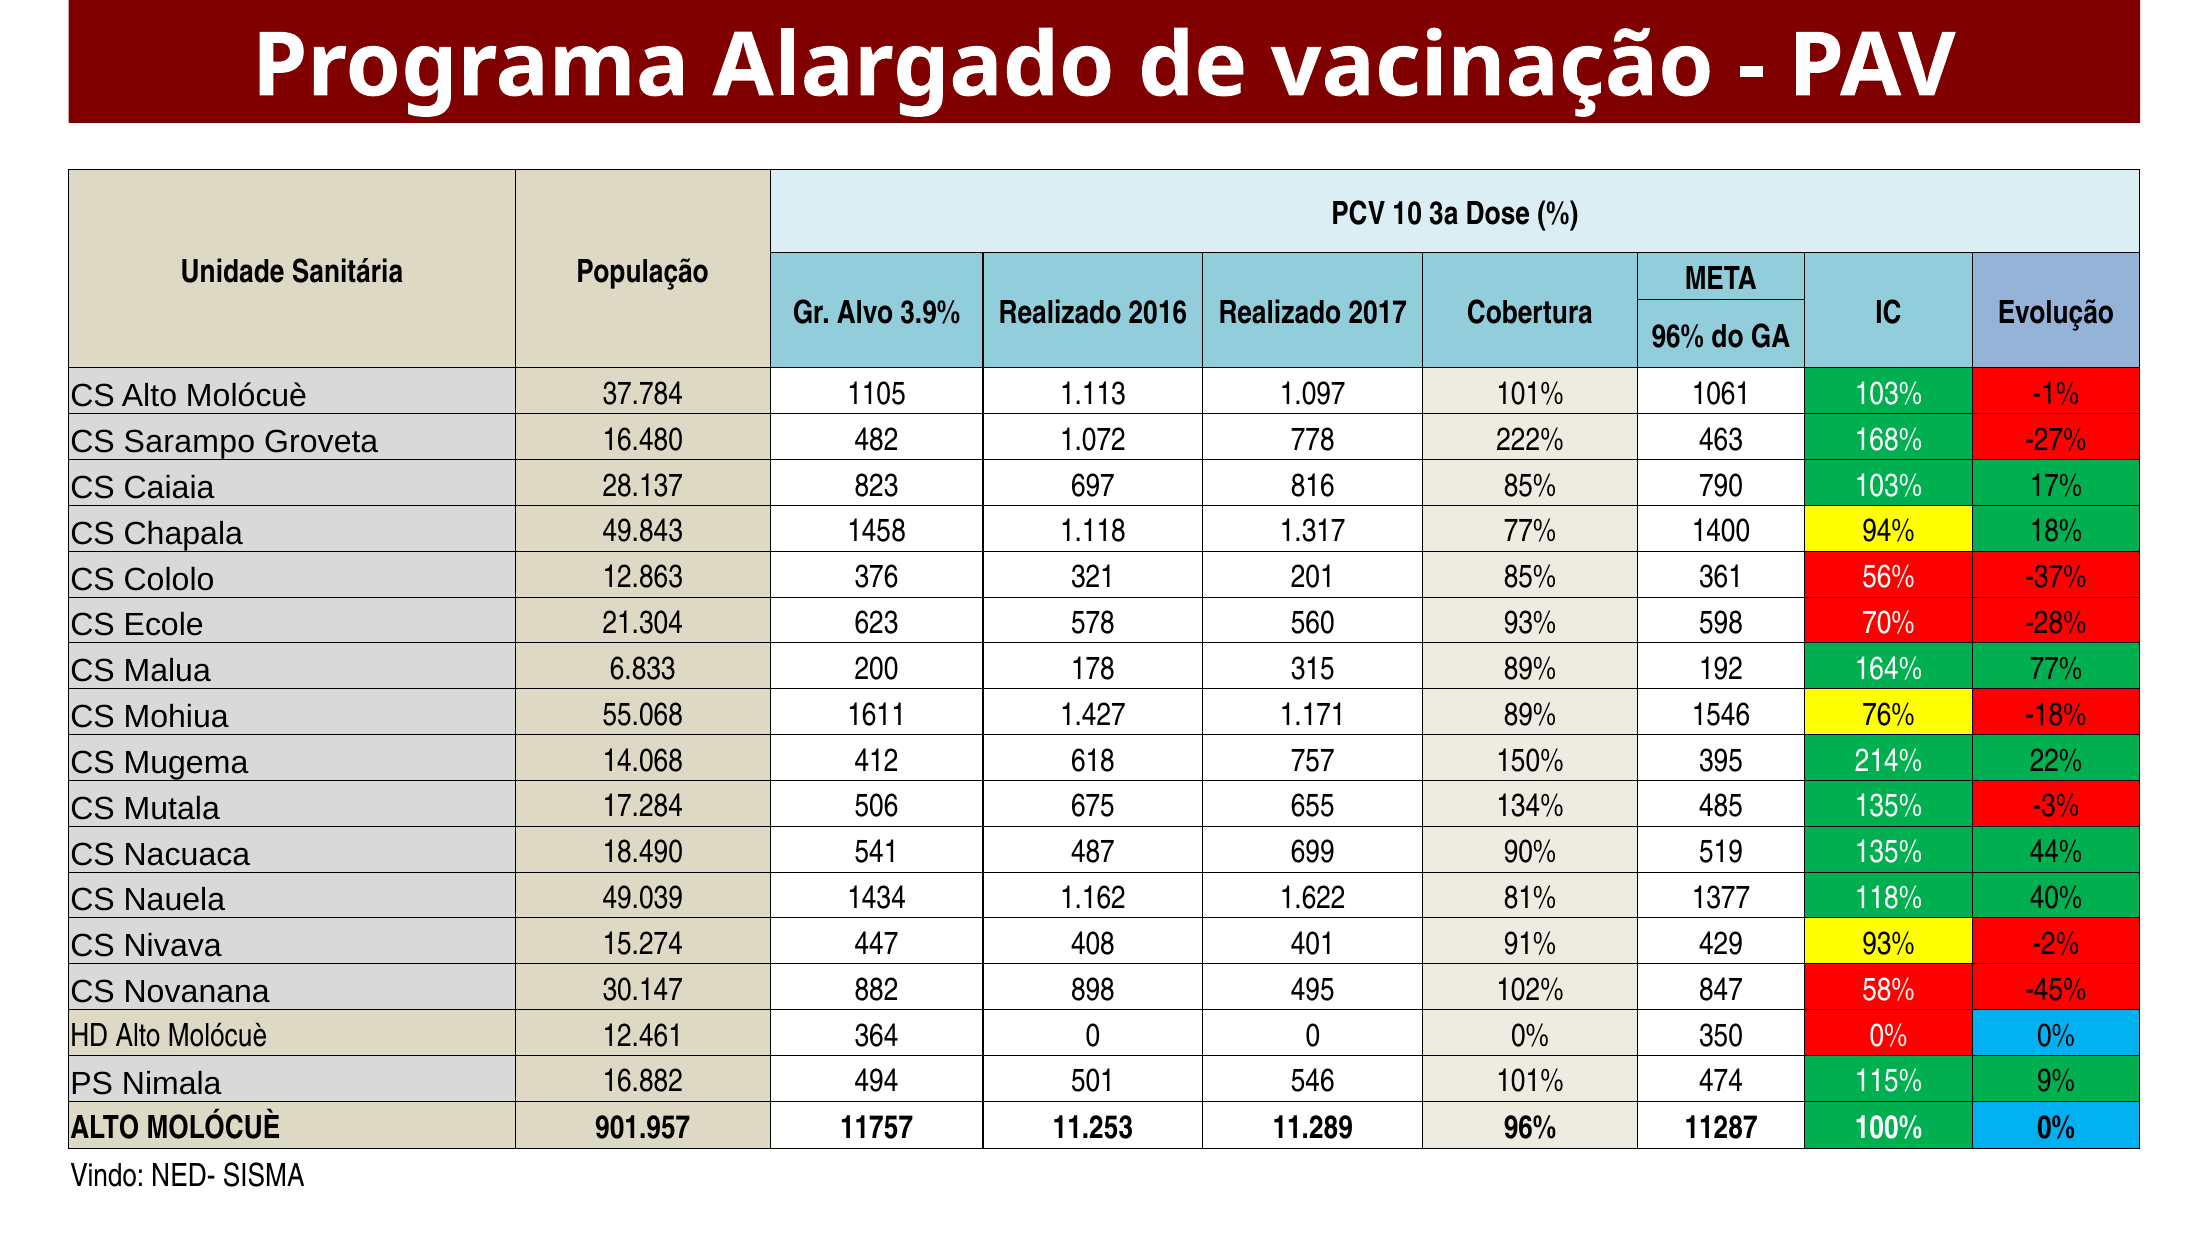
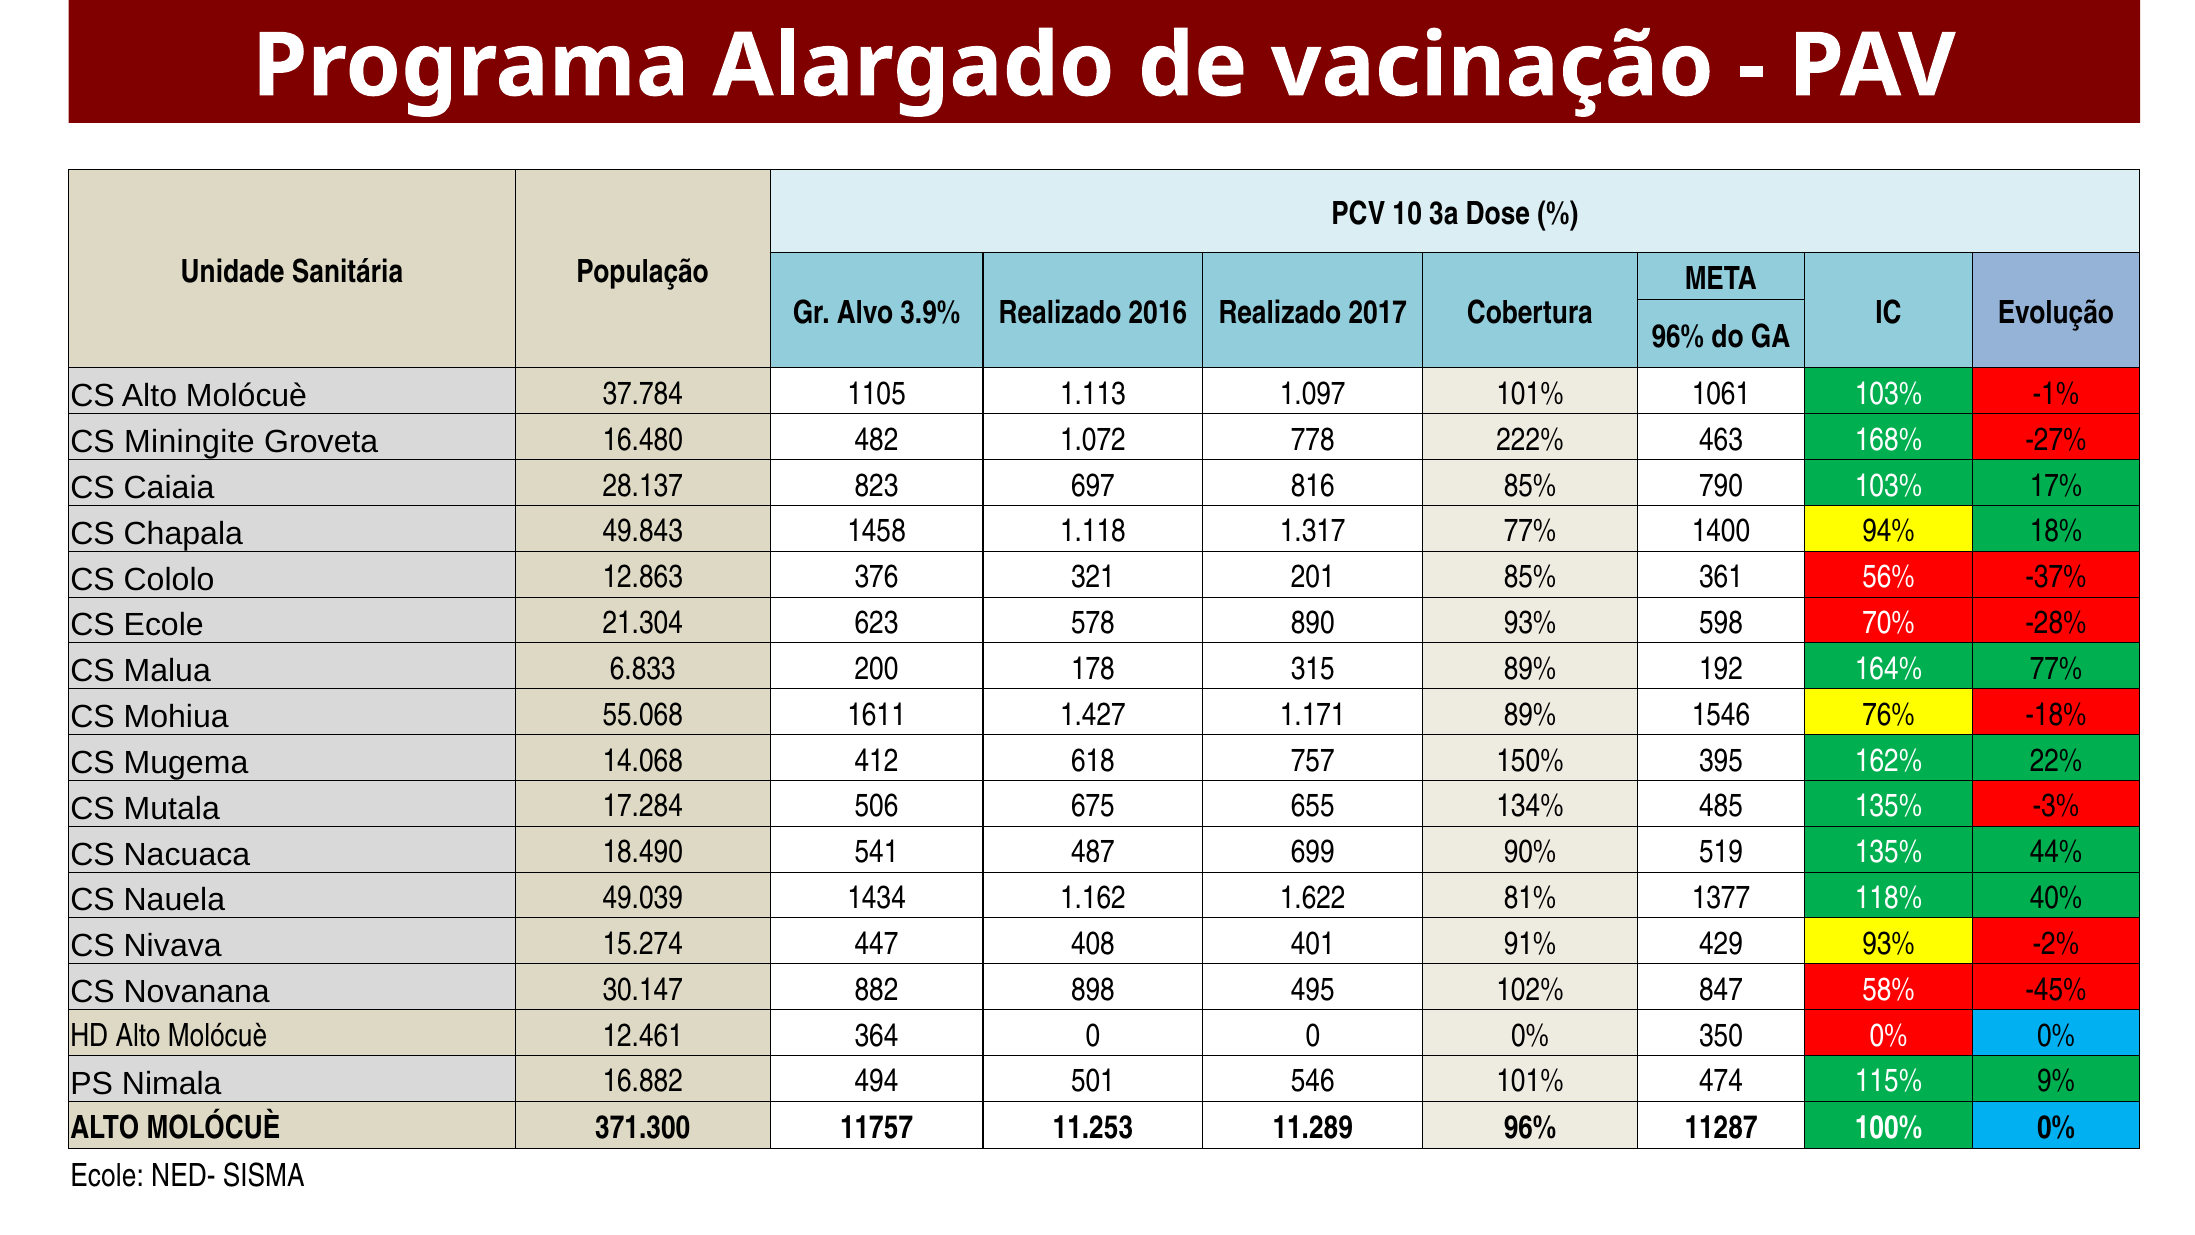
Sarampo: Sarampo -> Miningite
560: 560 -> 890
214%: 214% -> 162%
901.957: 901.957 -> 371.300
Vindo at (107, 1175): Vindo -> Ecole
